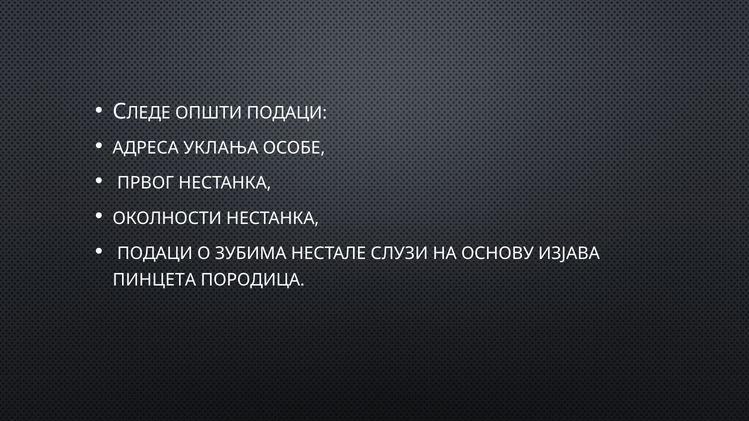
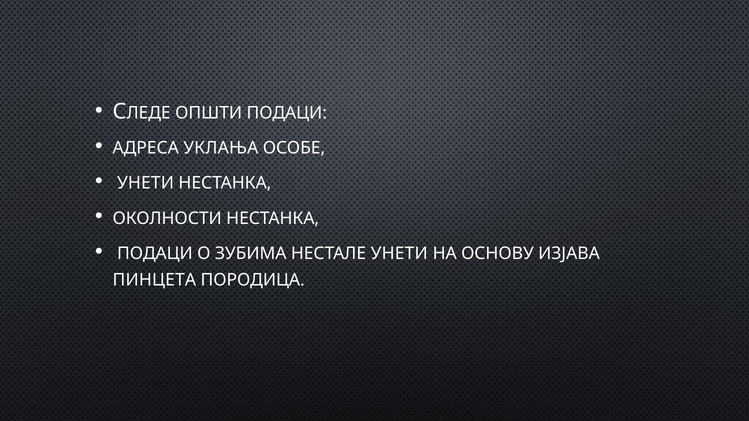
ПРВОГ at (146, 183): ПРВОГ -> УНЕТИ
НЕСТАЛЕ СЛУЗИ: СЛУЗИ -> УНЕТИ
